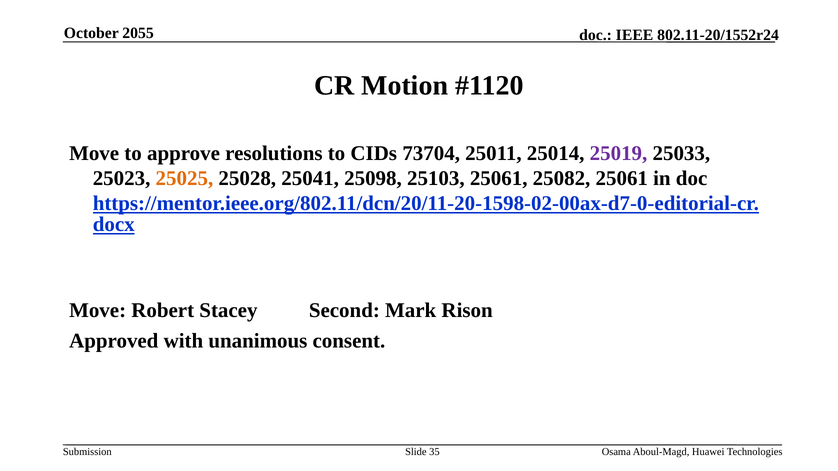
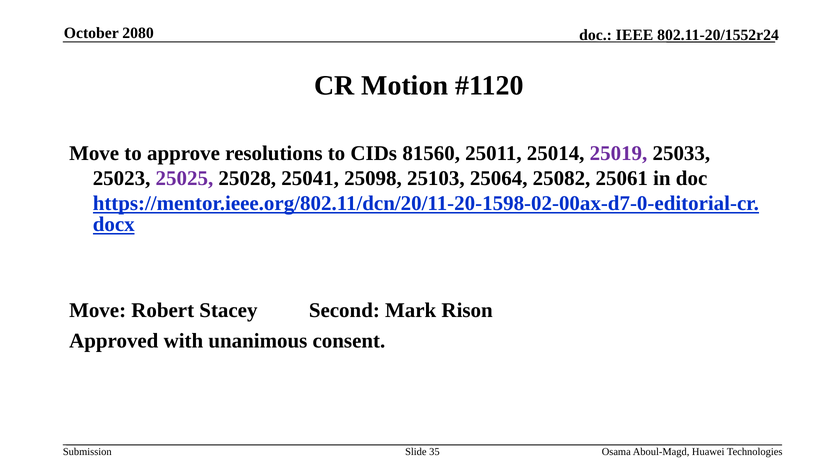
2055: 2055 -> 2080
73704: 73704 -> 81560
25025 colour: orange -> purple
25103 25061: 25061 -> 25064
